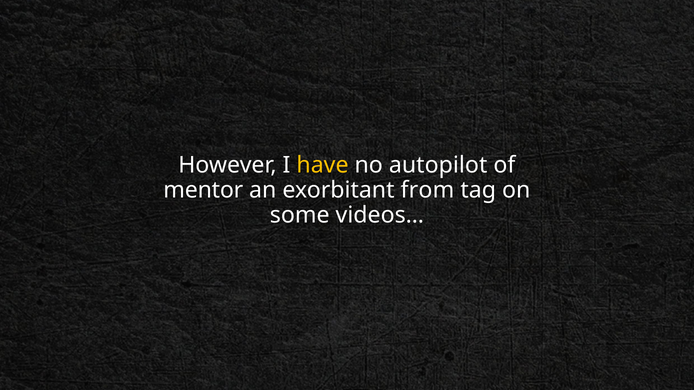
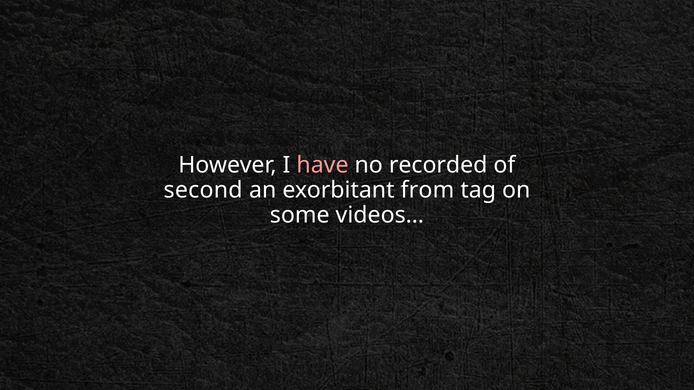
have colour: yellow -> pink
autopilot: autopilot -> recorded
mentor: mentor -> second
